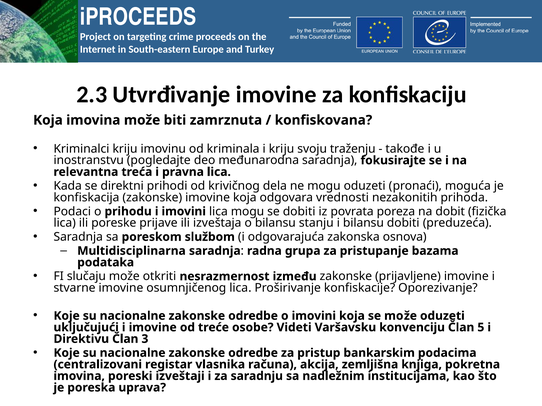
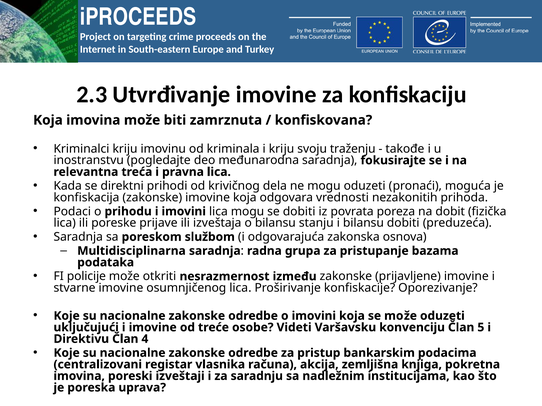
slučaju: slučaju -> policije
3: 3 -> 4
